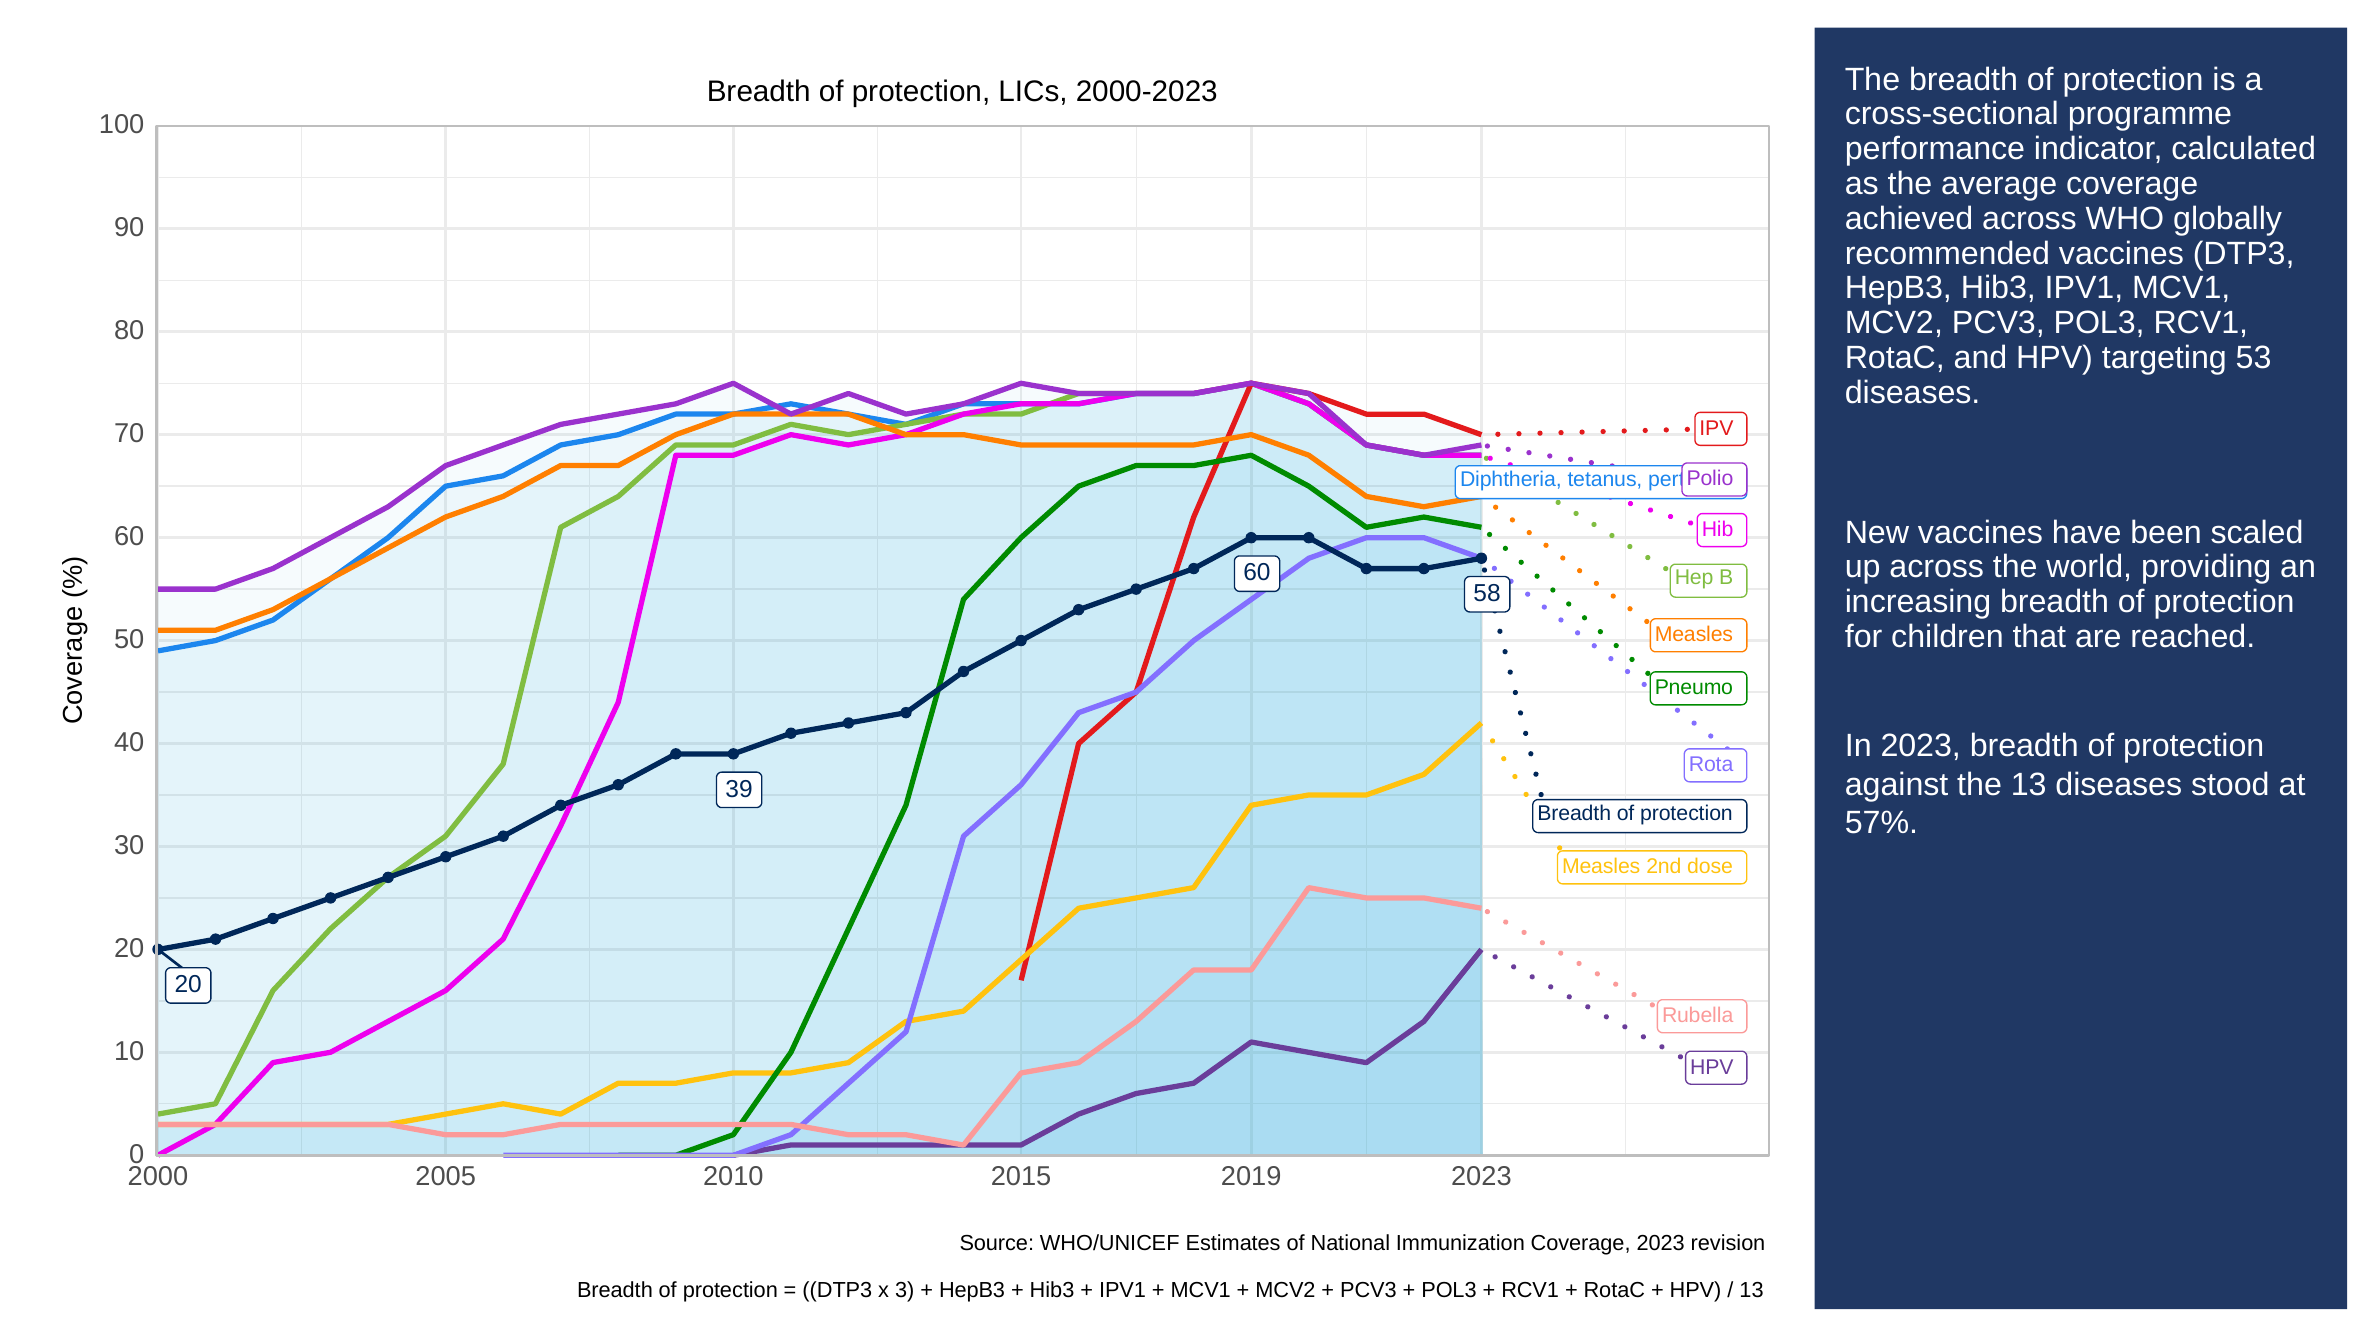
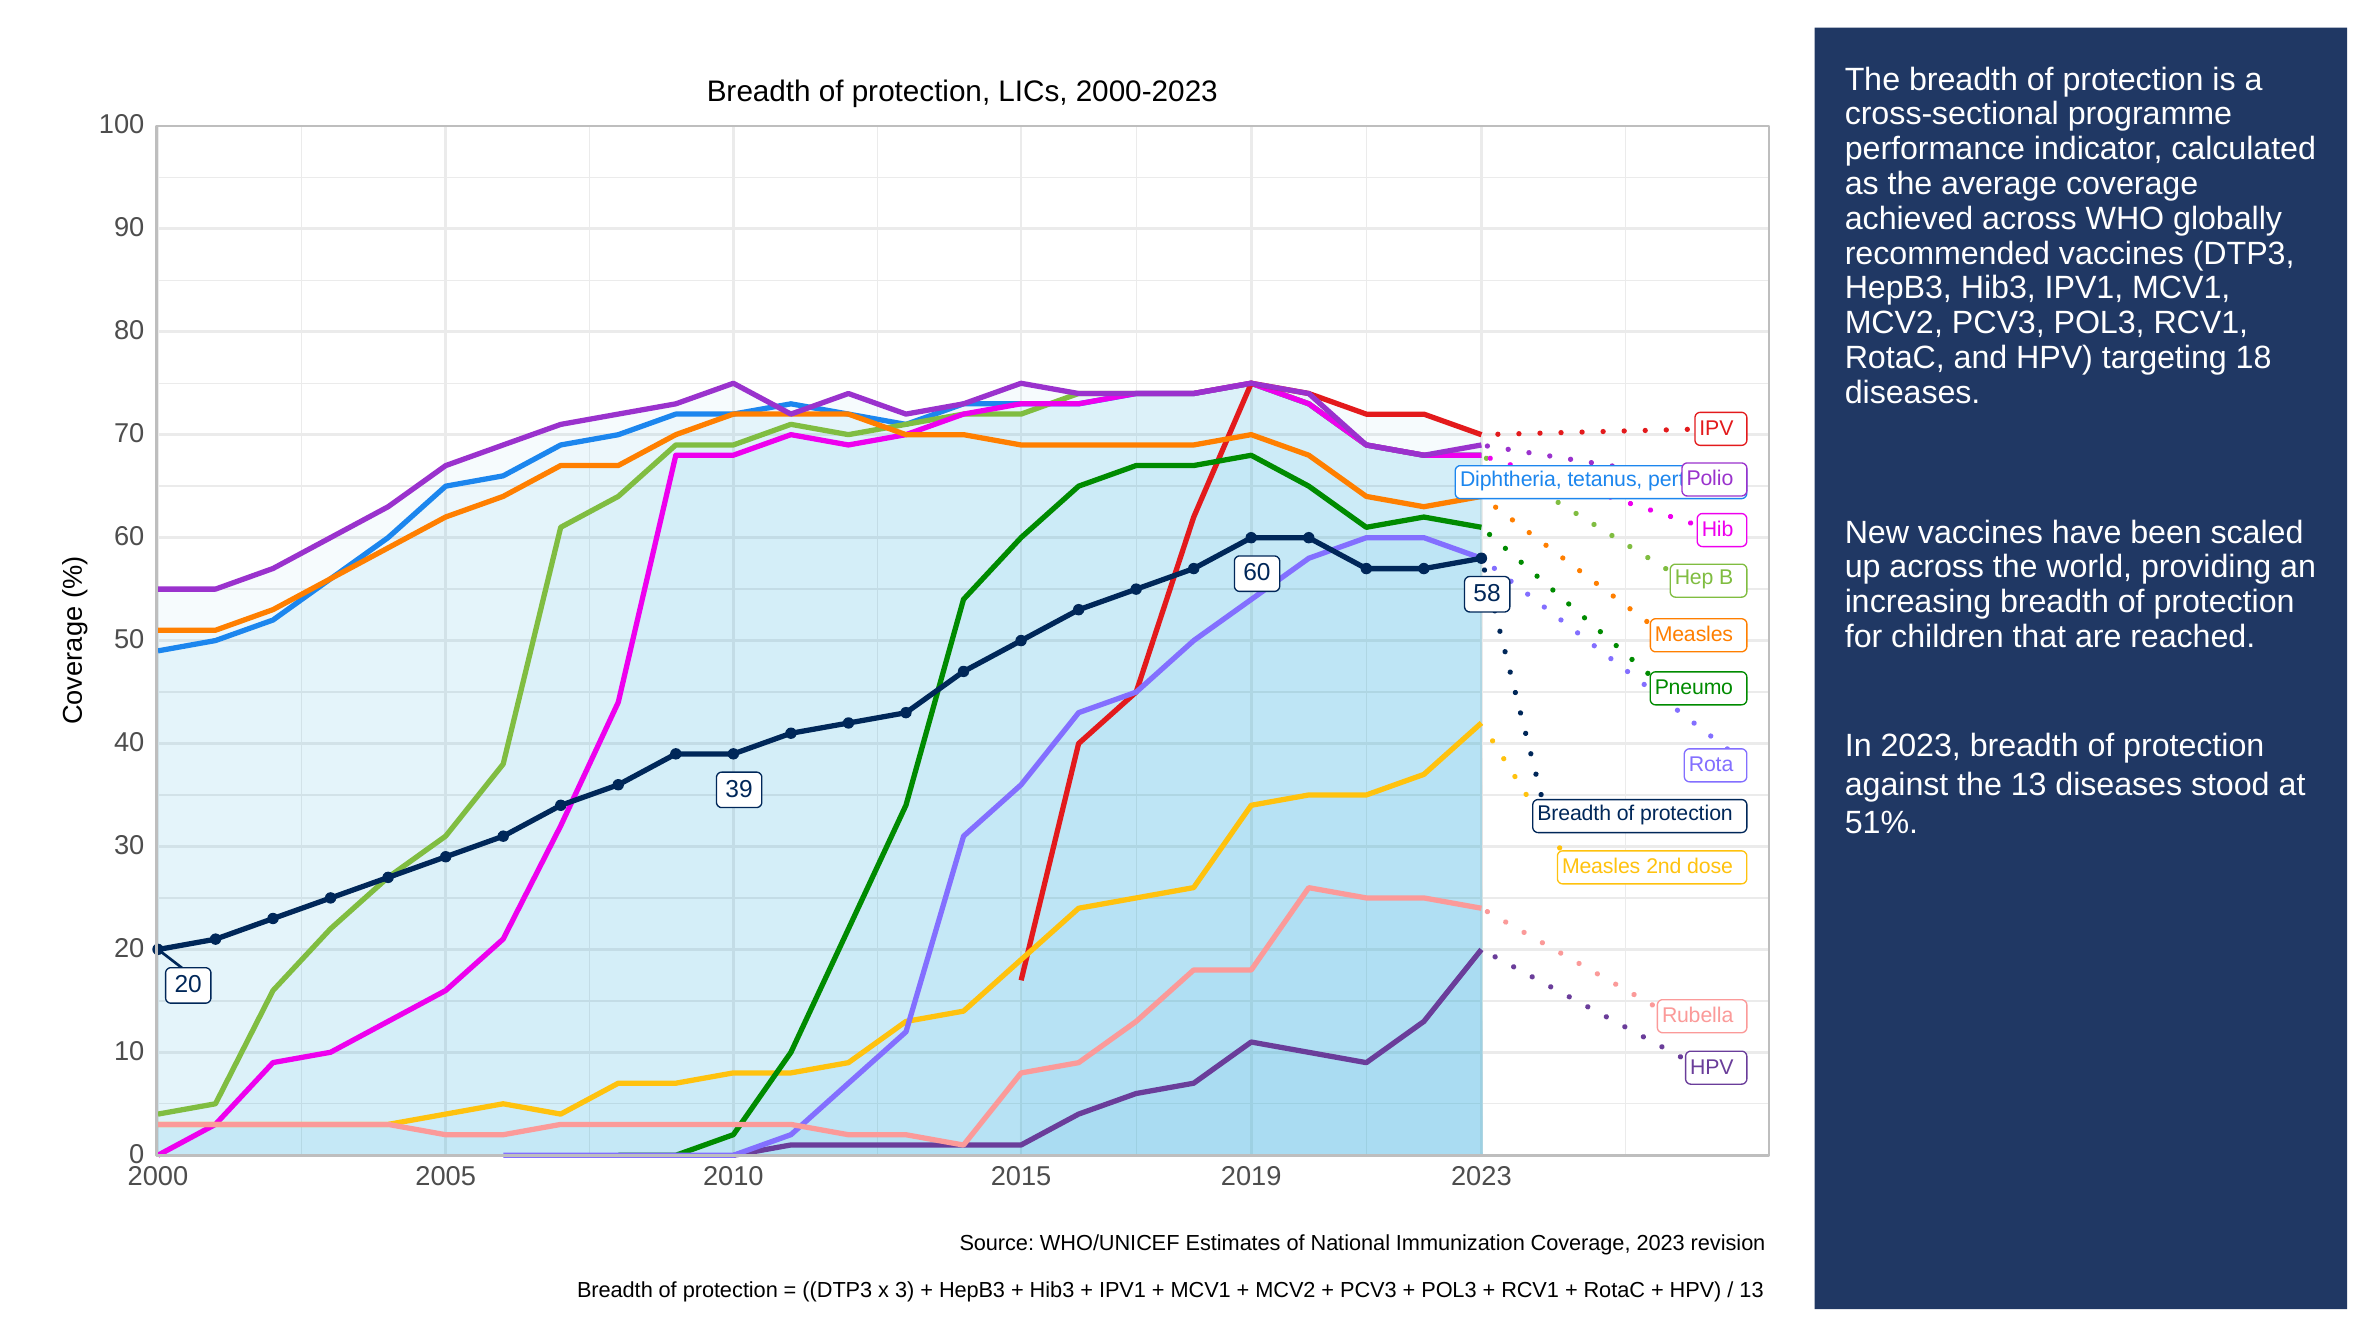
53: 53 -> 18
57%: 57% -> 51%
